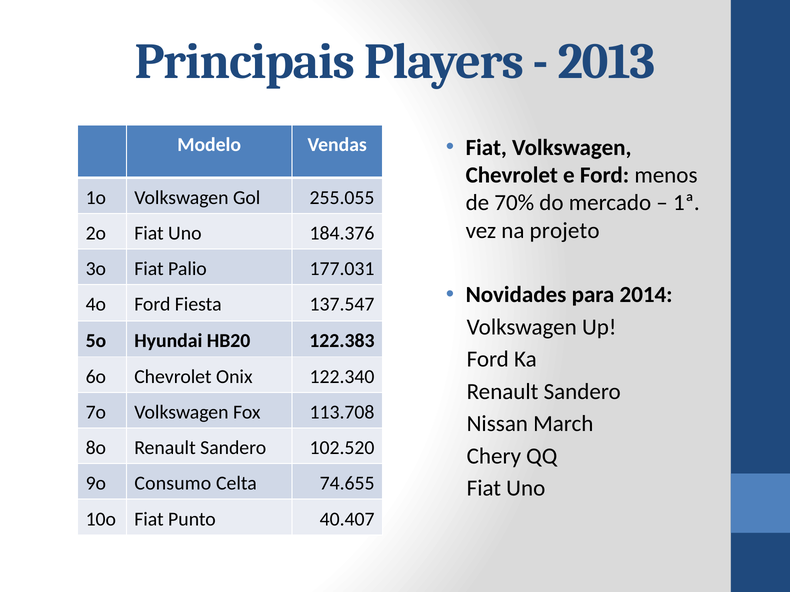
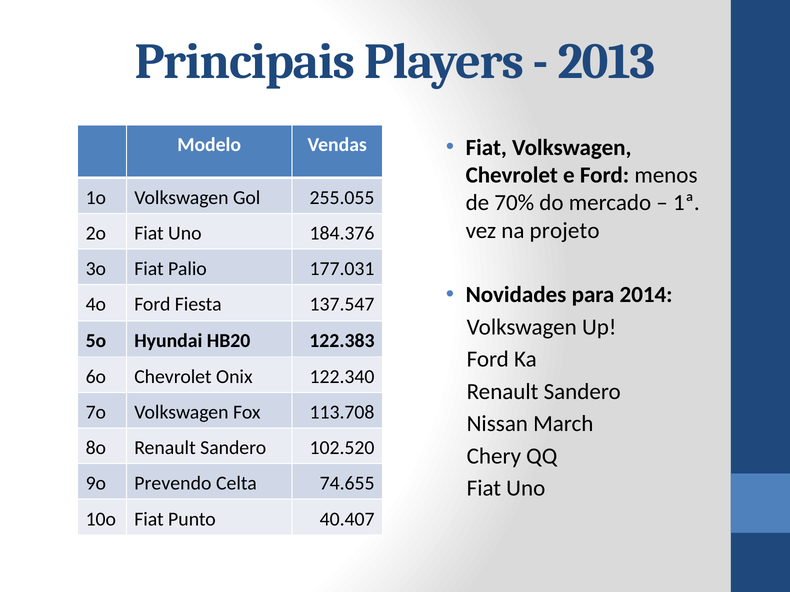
Consumo: Consumo -> Prevendo
